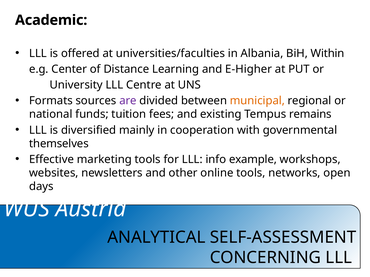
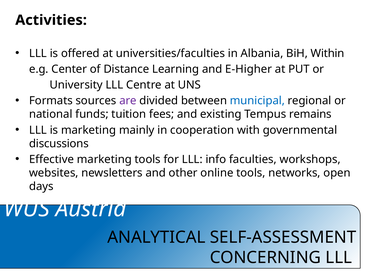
Academic: Academic -> Activities
municipal colour: orange -> blue
is diversified: diversified -> marketing
themselves: themselves -> discussions
example: example -> faculties
